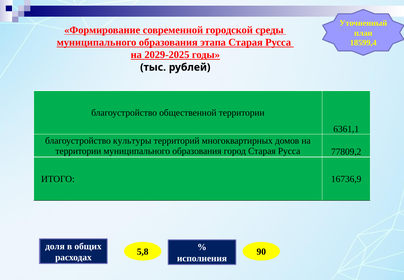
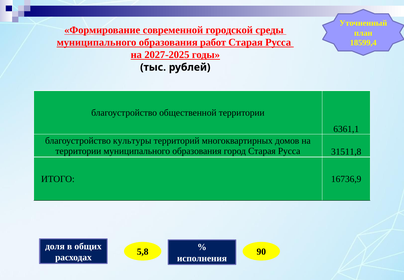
этапа: этапа -> работ
2029-2025: 2029-2025 -> 2027-2025
77809,2: 77809,2 -> 31511,8
